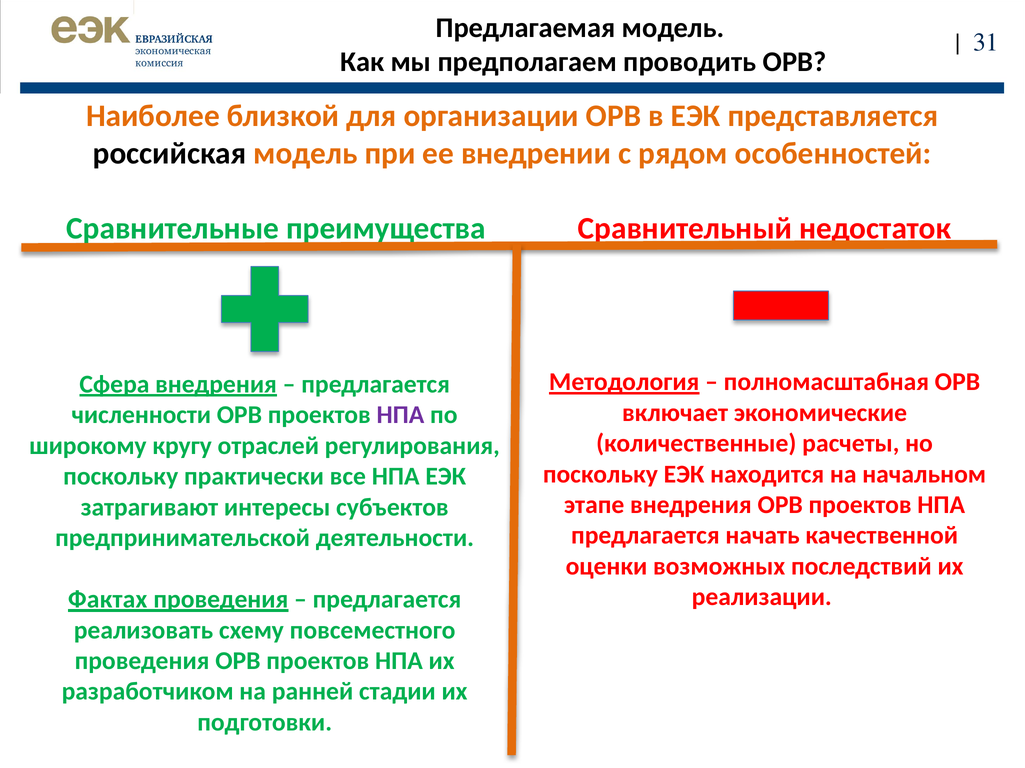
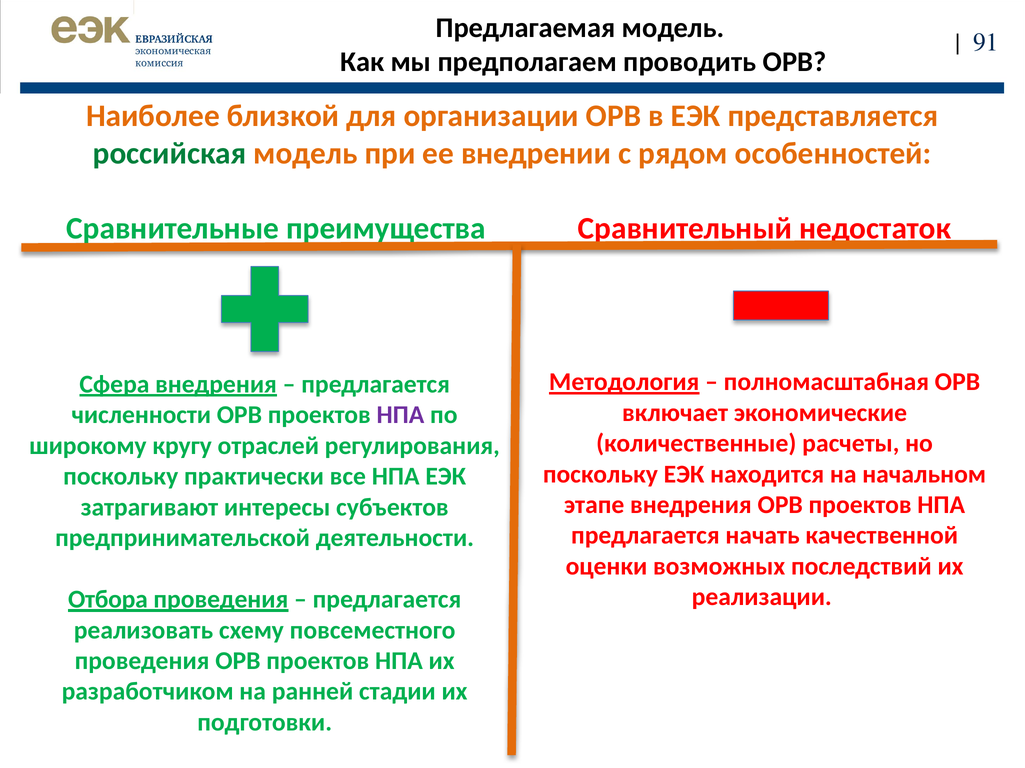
31: 31 -> 91
российская colour: black -> green
Фактах: Фактах -> Отбора
